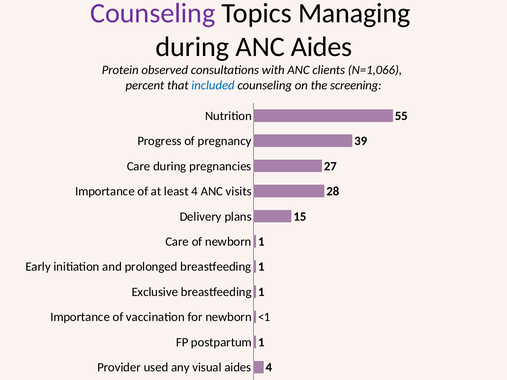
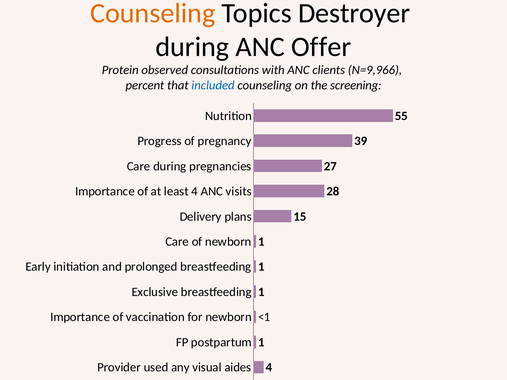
Counseling at (153, 13) colour: purple -> orange
Managing: Managing -> Destroyer
ANC Aides: Aides -> Offer
N=1,066: N=1,066 -> N=9,966
